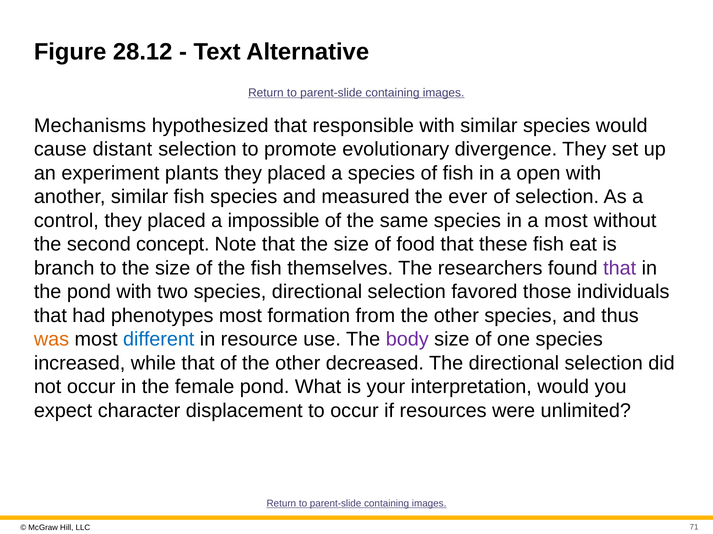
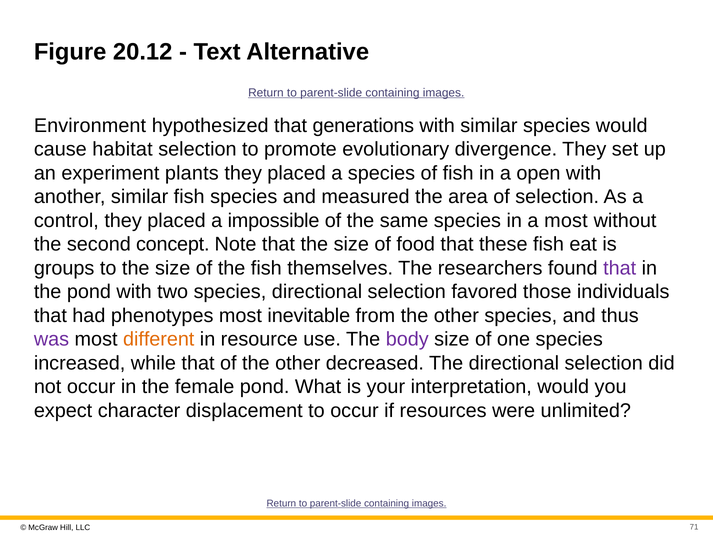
28.12: 28.12 -> 20.12
Mechanisms: Mechanisms -> Environment
responsible: responsible -> generations
distant: distant -> habitat
ever: ever -> area
branch: branch -> groups
formation: formation -> inevitable
was colour: orange -> purple
different colour: blue -> orange
